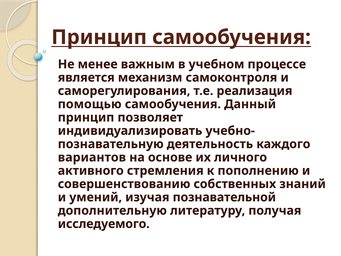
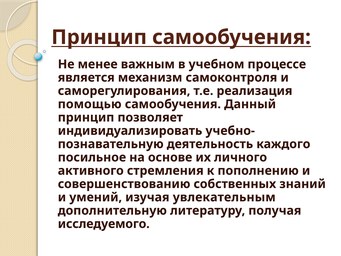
вариантов: вариантов -> посильное
познавательной: познавательной -> увлекательным
